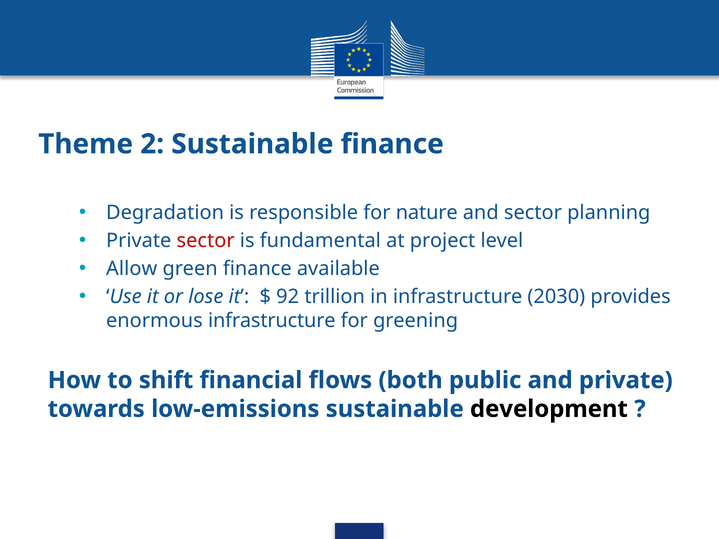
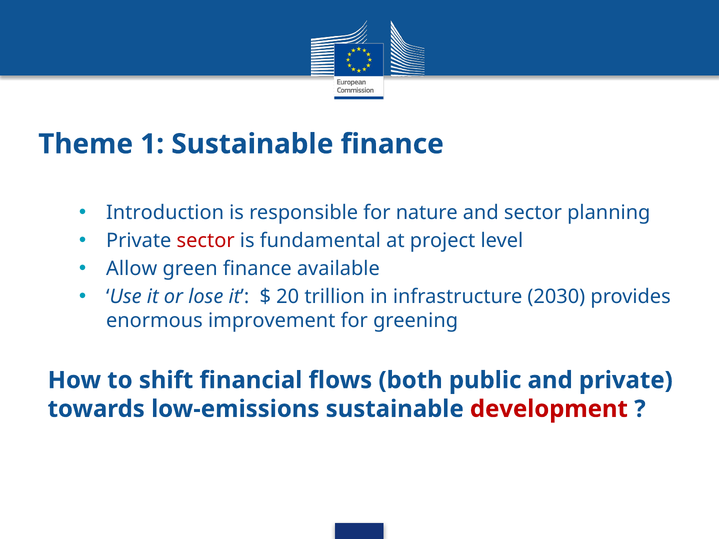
2: 2 -> 1
Degradation: Degradation -> Introduction
92: 92 -> 20
enormous infrastructure: infrastructure -> improvement
development colour: black -> red
